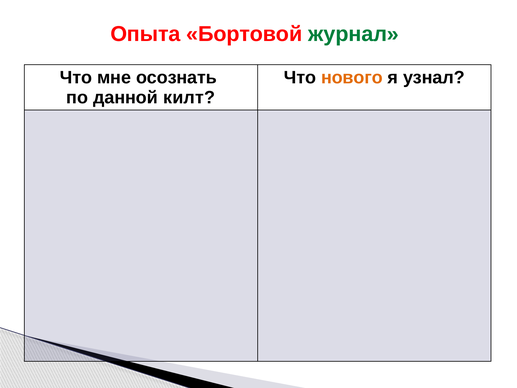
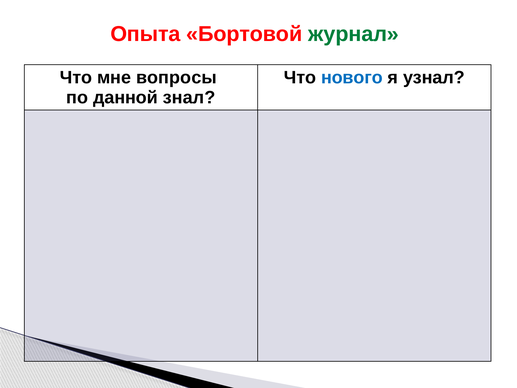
осознать: осознать -> вопросы
нового colour: orange -> blue
килт: килт -> знал
